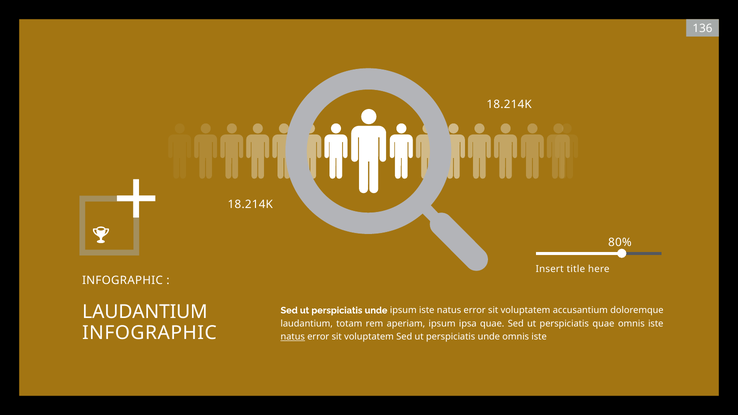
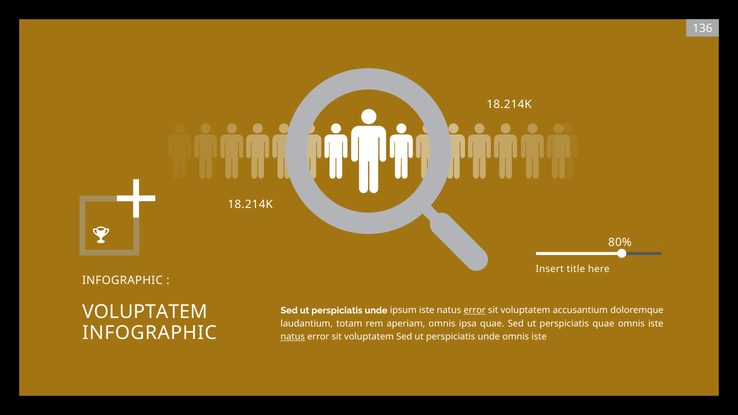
error at (475, 310) underline: none -> present
LAUDANTIUM at (145, 312): LAUDANTIUM -> VOLUPTATEM
aperiam ipsum: ipsum -> omnis
